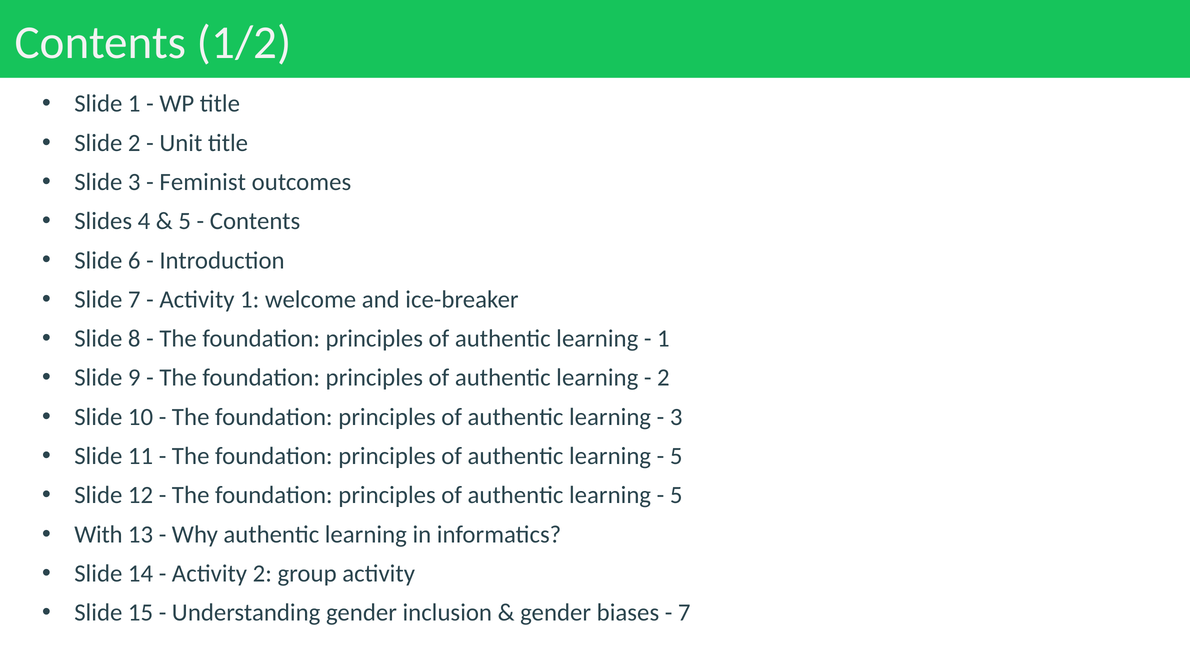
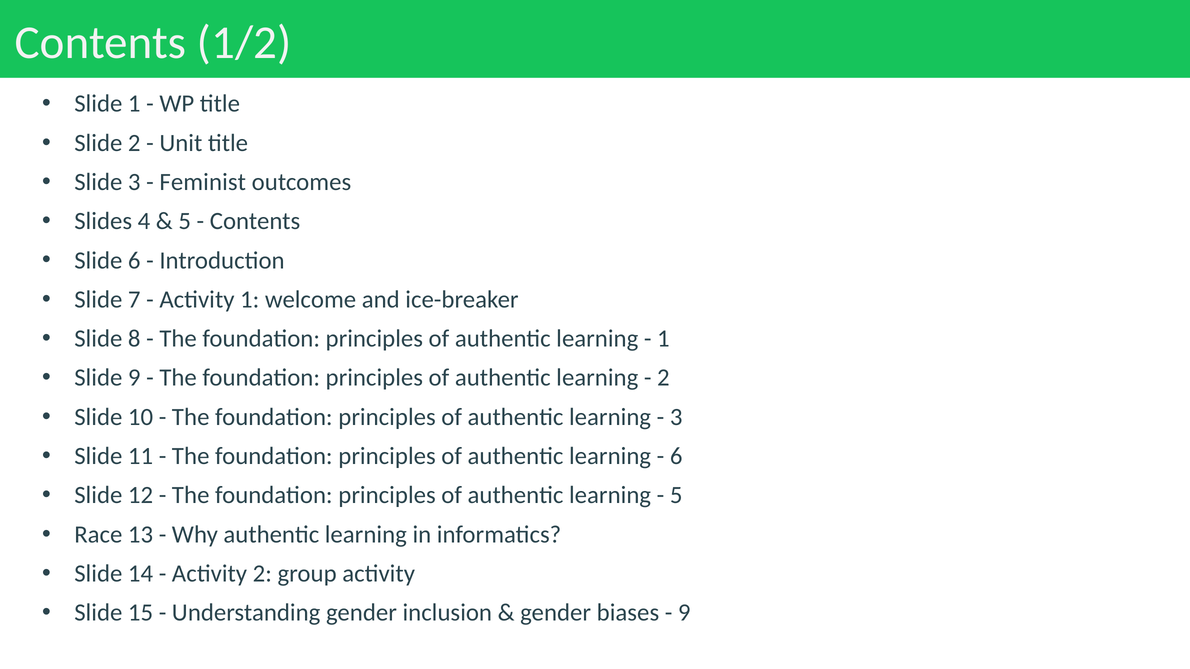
5 at (676, 456): 5 -> 6
With: With -> Race
7 at (684, 613): 7 -> 9
